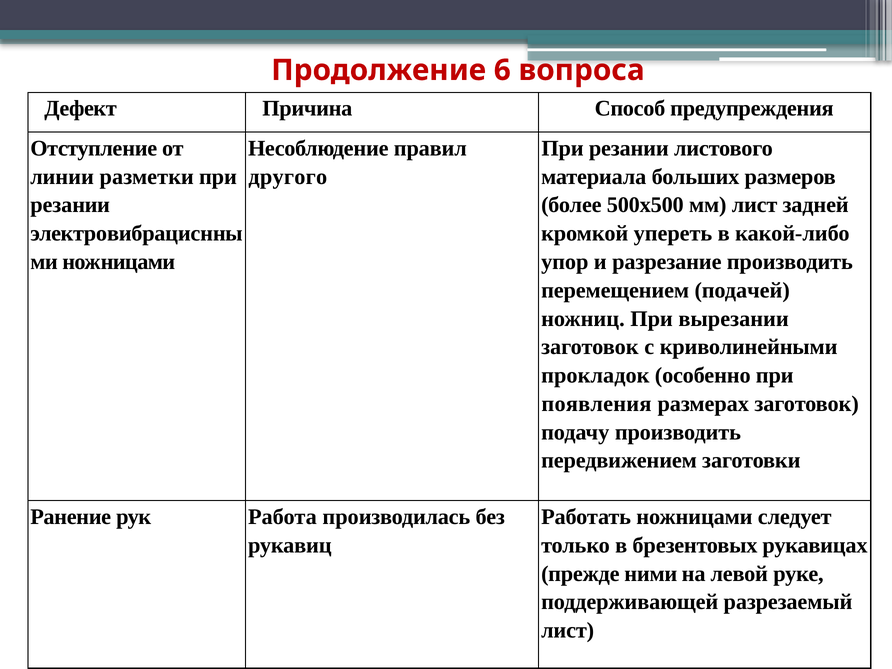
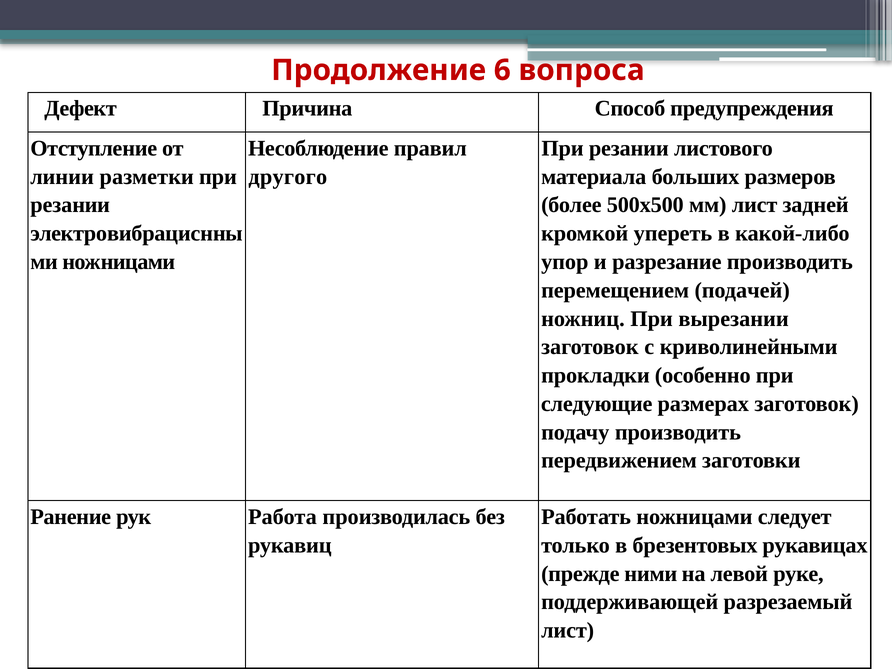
прокладок: прокладок -> прокладки
появления: появления -> следующие
